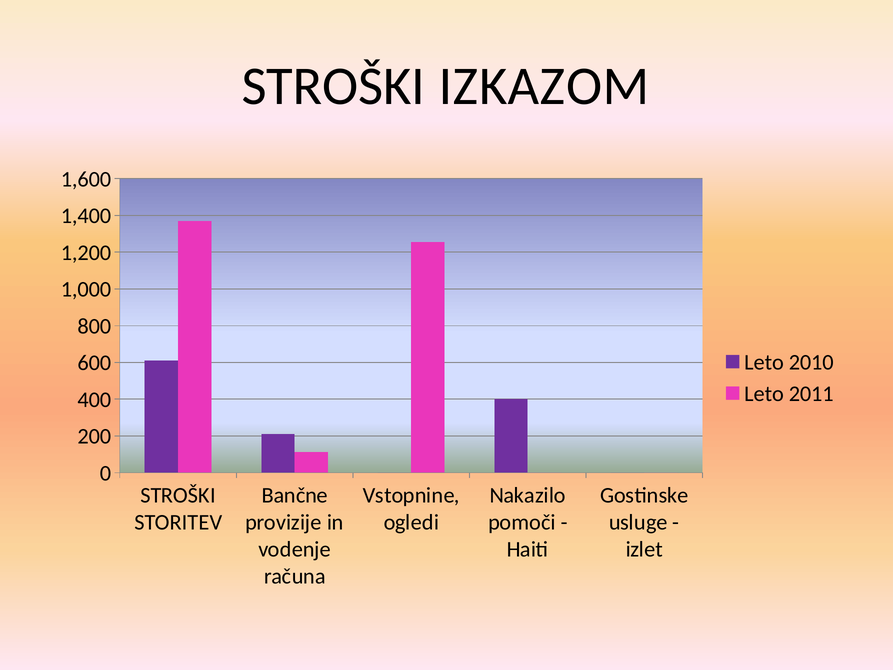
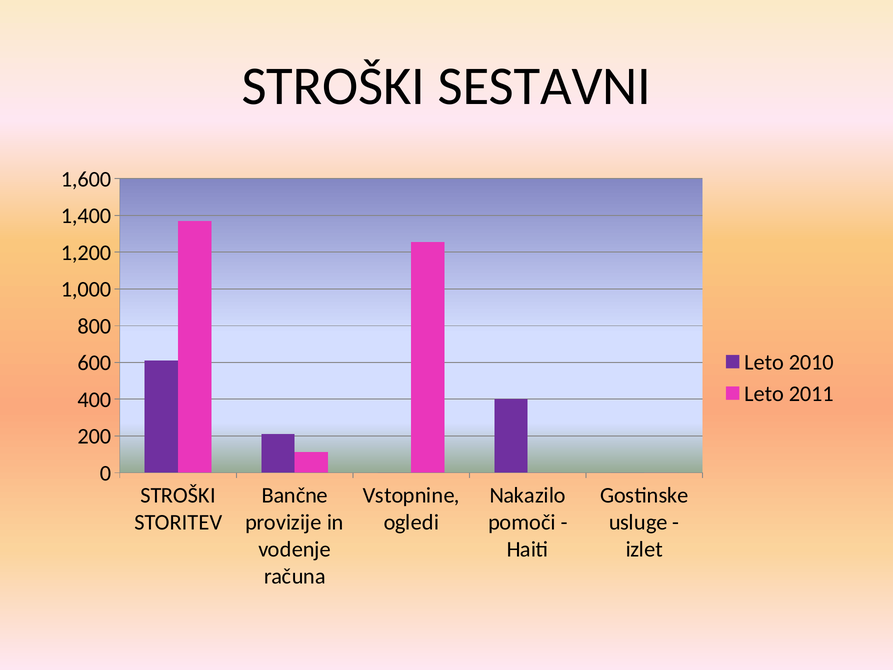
IZKAZOM: IZKAZOM -> SESTAVNI
